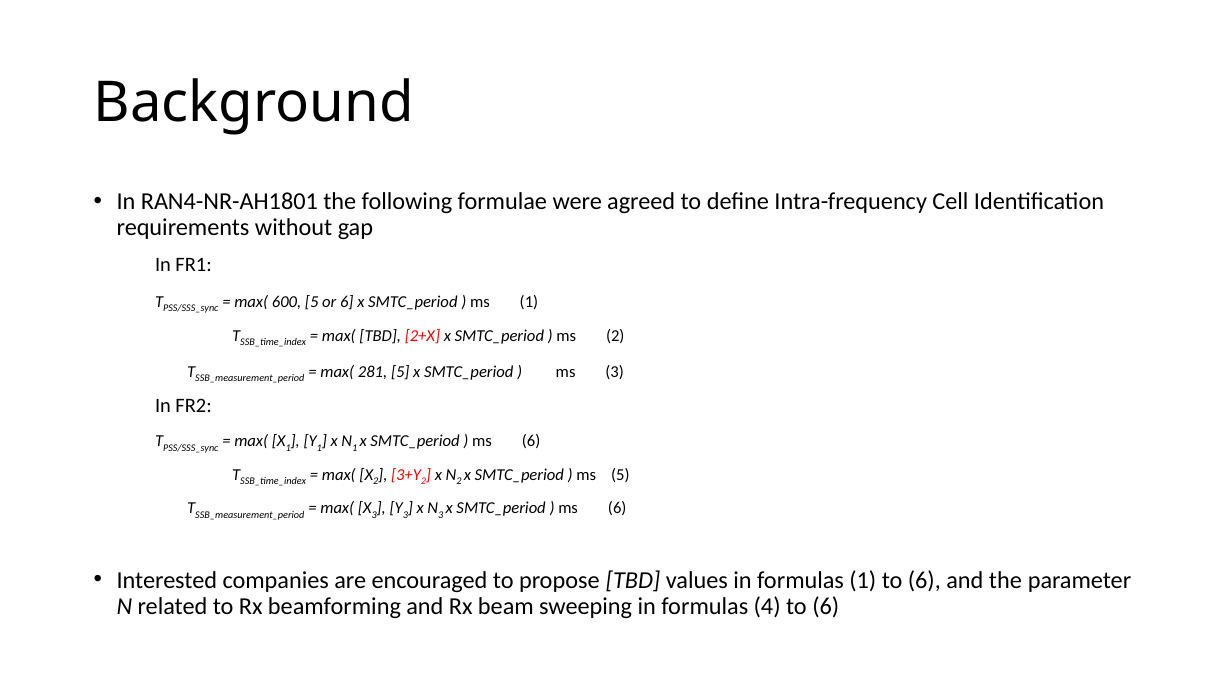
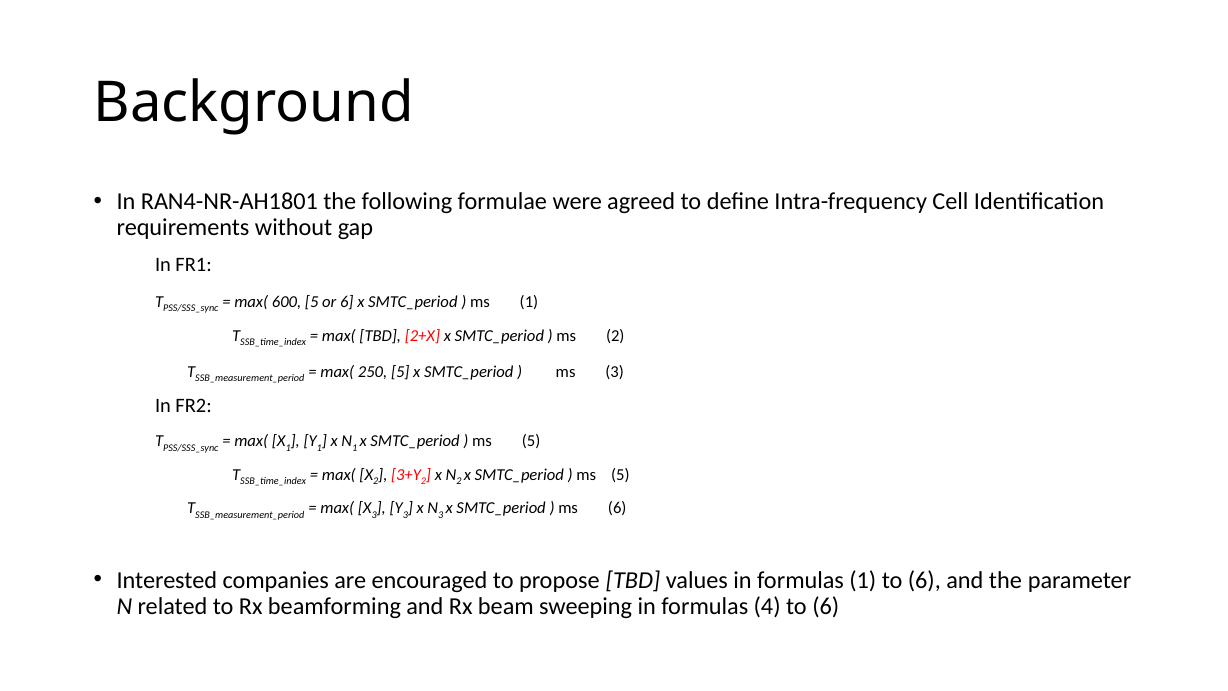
281: 281 -> 250
6 at (531, 441): 6 -> 5
